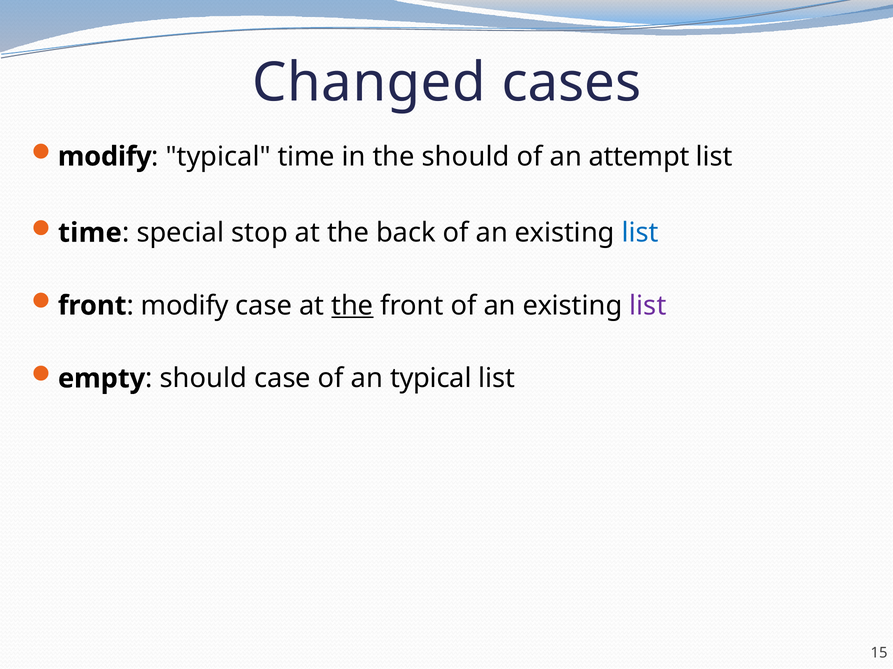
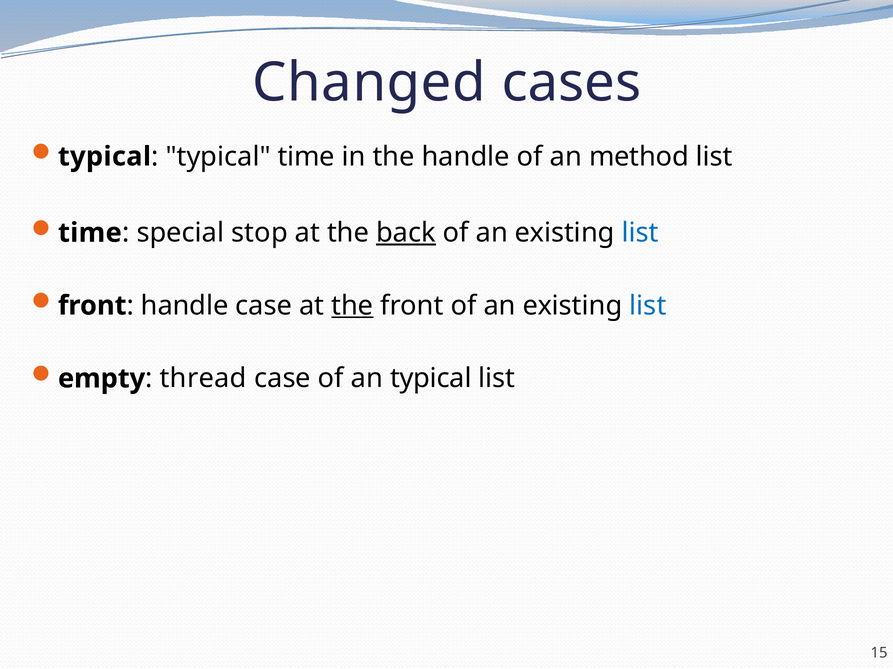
modify at (105, 157): modify -> typical
the should: should -> handle
attempt: attempt -> method
back underline: none -> present
modify at (185, 306): modify -> handle
list at (648, 306) colour: purple -> blue
should at (203, 379): should -> thread
